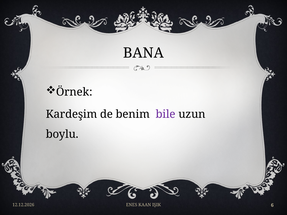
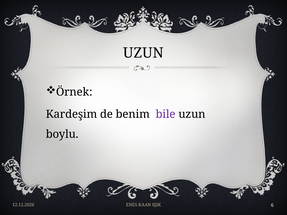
BANA at (143, 53): BANA -> UZUN
